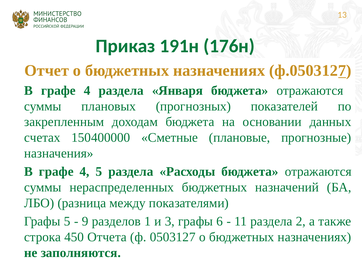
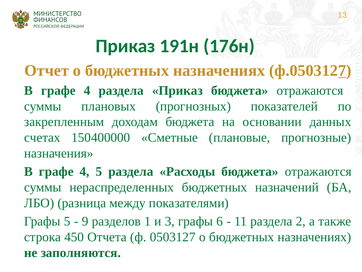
раздела Января: Января -> Приказ
